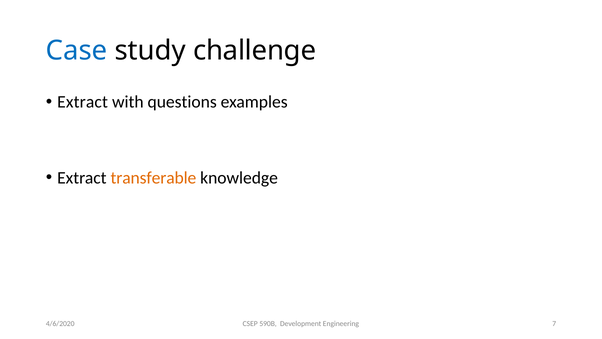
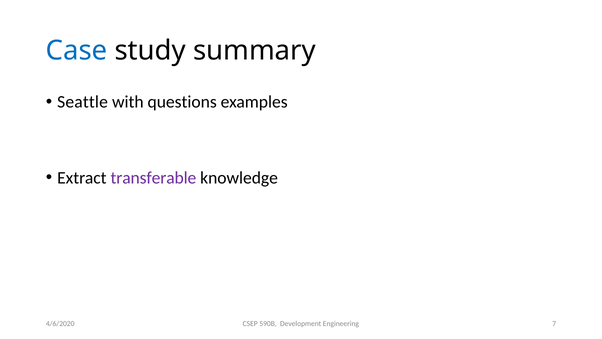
challenge: challenge -> summary
Extract at (83, 102): Extract -> Seattle
transferable colour: orange -> purple
